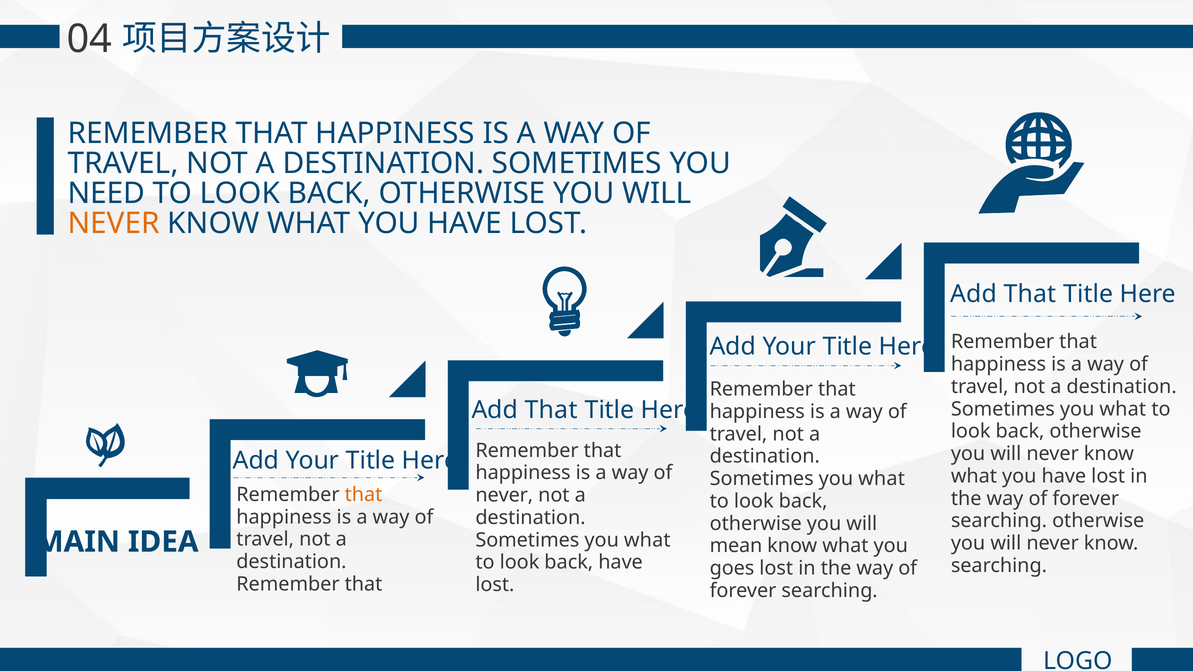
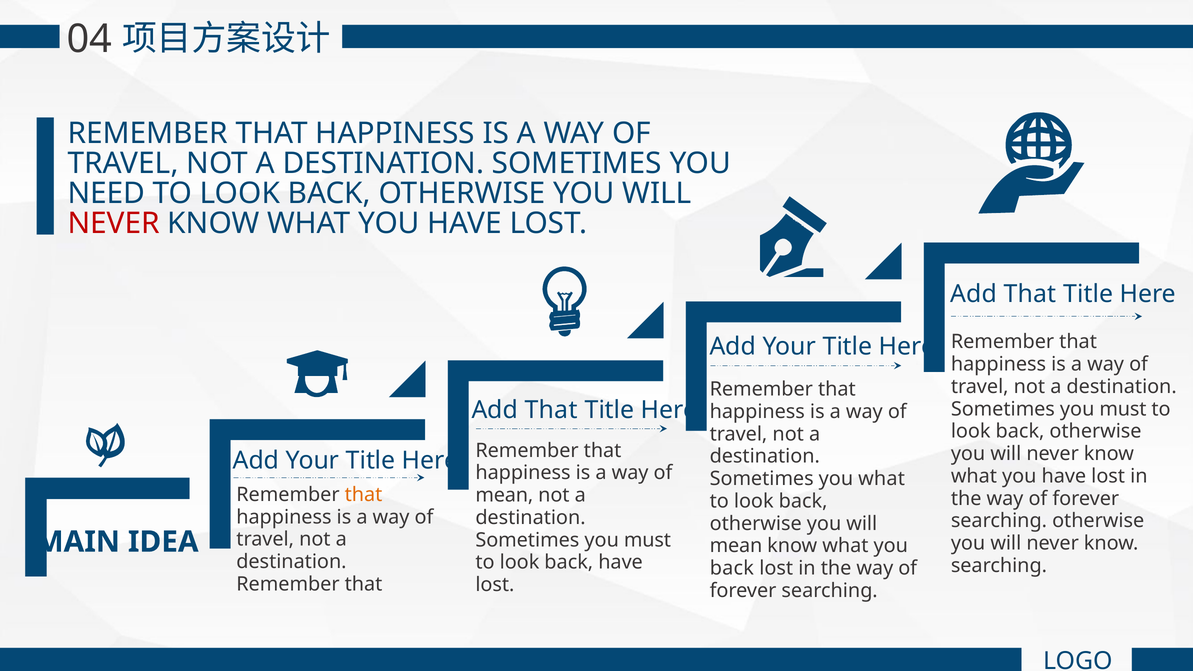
NEVER at (114, 223) colour: orange -> red
what at (1123, 409): what -> must
never at (504, 495): never -> mean
what at (647, 540): what -> must
goes at (732, 568): goes -> back
